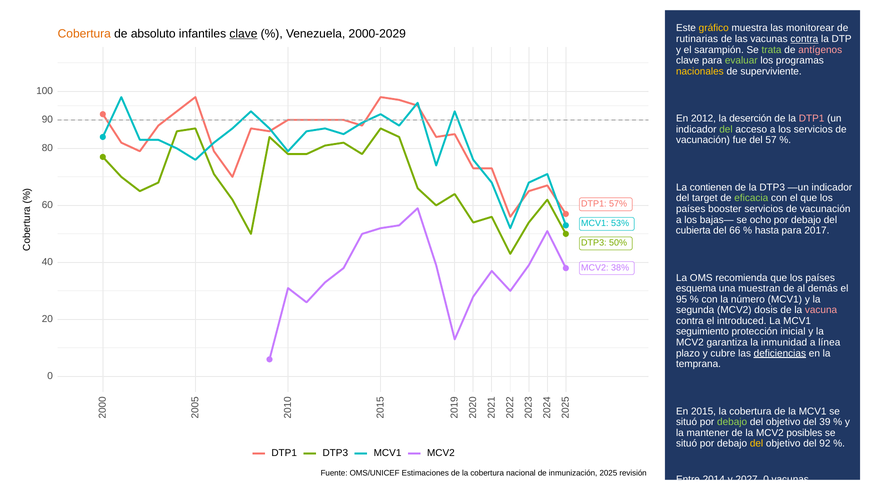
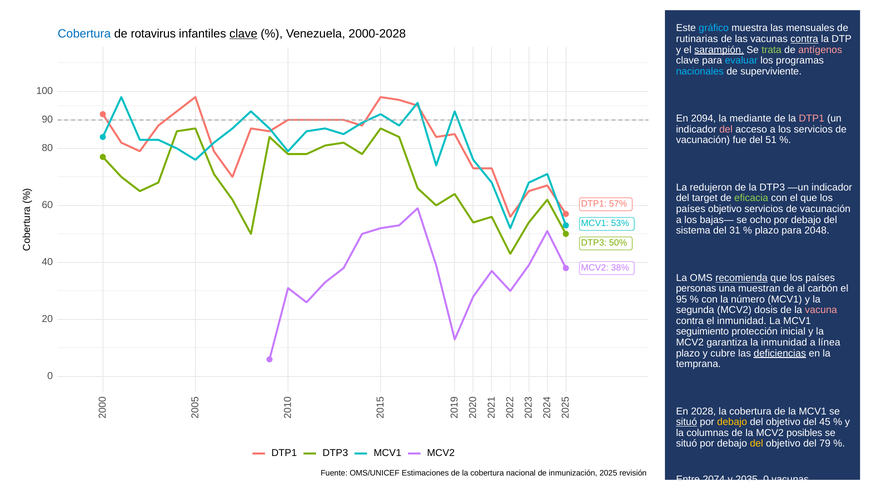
gráfico colour: yellow -> light blue
monitorear: monitorear -> mensuales
Cobertura at (84, 34) colour: orange -> blue
absoluto: absoluto -> rotavirus
2000-2029: 2000-2029 -> 2000-2028
sarampión underline: none -> present
evaluar colour: light green -> light blue
nacionales colour: yellow -> light blue
2012: 2012 -> 2094
deserción: deserción -> mediante
del at (726, 129) colour: light green -> pink
57: 57 -> 51
contienen at (711, 187): contienen -> redujeron
países booster: booster -> objetivo
cubierta: cubierta -> sistema
66: 66 -> 31
hasta at (767, 230): hasta -> plazo
2017: 2017 -> 2048
recomienda underline: none -> present
esquema: esquema -> personas
demás: demás -> carbón
el introduced: introduced -> inmunidad
2015: 2015 -> 2028
situó at (687, 422) underline: none -> present
debajo at (732, 422) colour: light green -> yellow
39: 39 -> 45
mantener: mantener -> columnas
92: 92 -> 79
2014: 2014 -> 2074
2027: 2027 -> 2035
